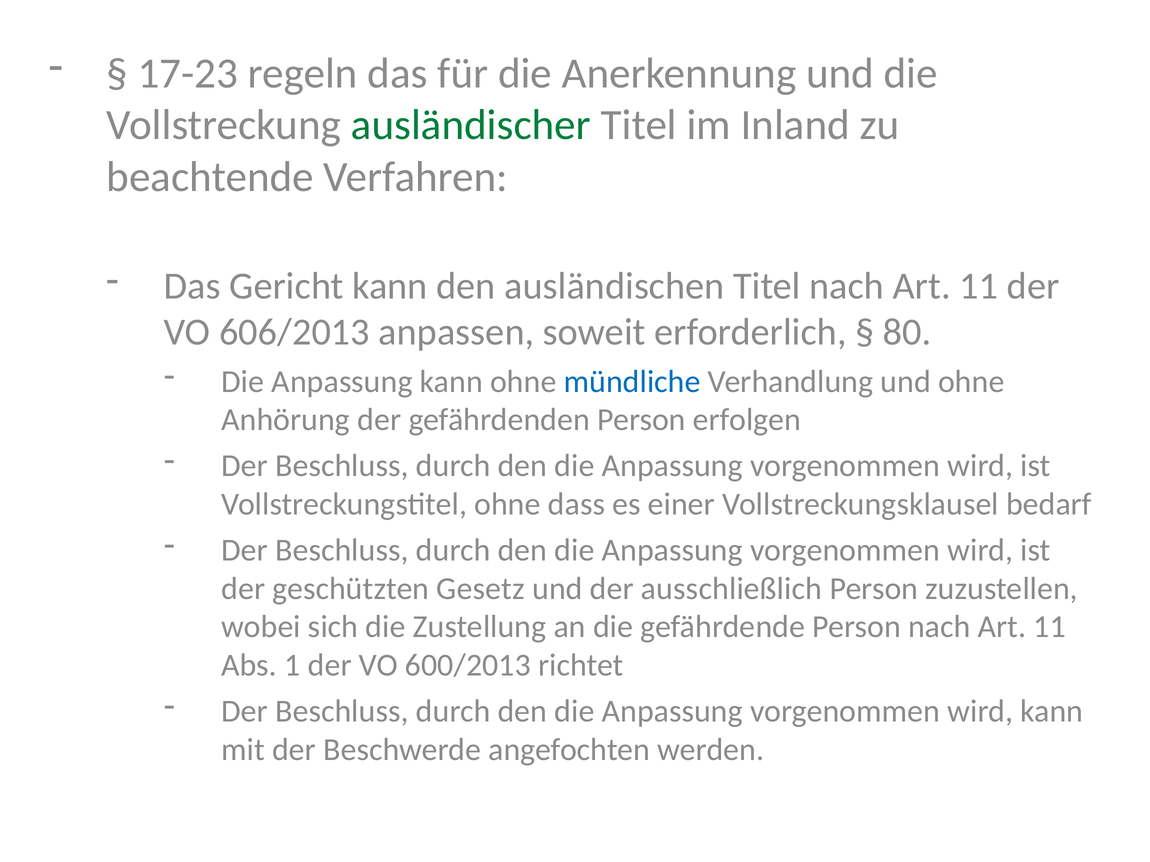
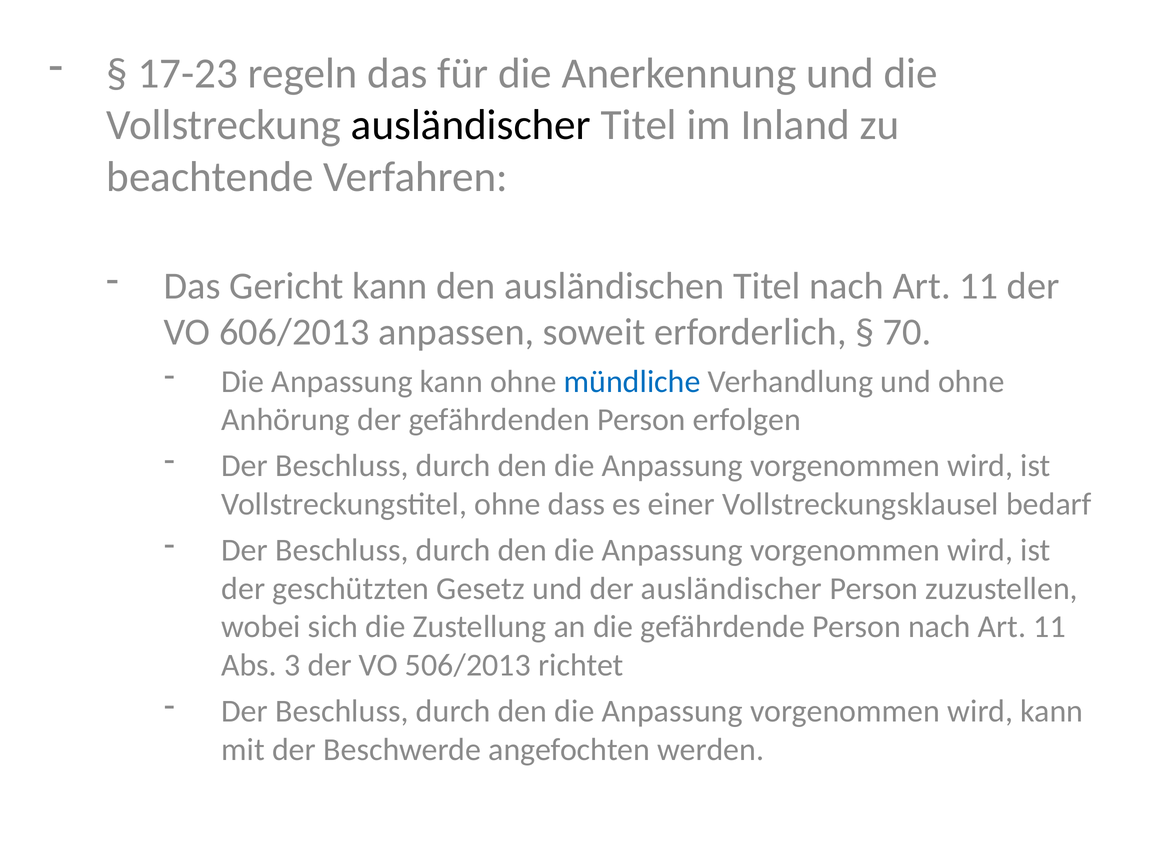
ausländischer at (471, 125) colour: green -> black
80: 80 -> 70
der ausschließlich: ausschließlich -> ausländischer
1: 1 -> 3
600/2013: 600/2013 -> 506/2013
